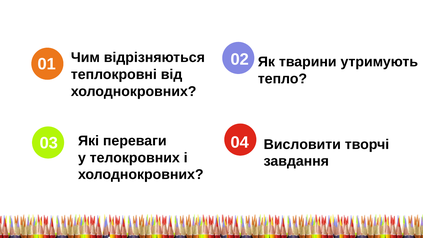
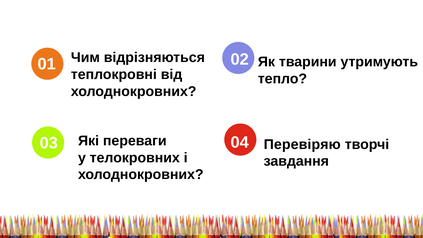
Висловити: Висловити -> Перевіряю
